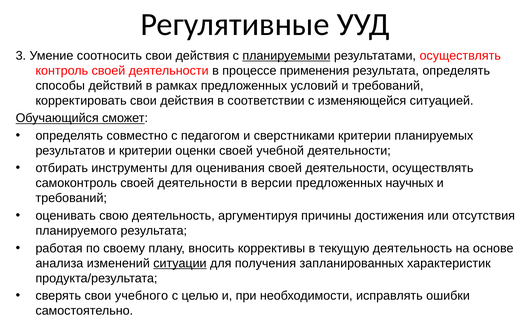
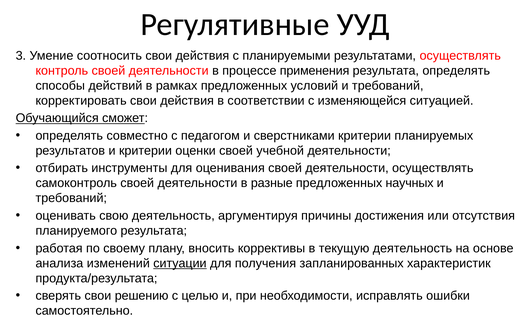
планируемыми underline: present -> none
версии: версии -> разные
учебного: учебного -> решению
